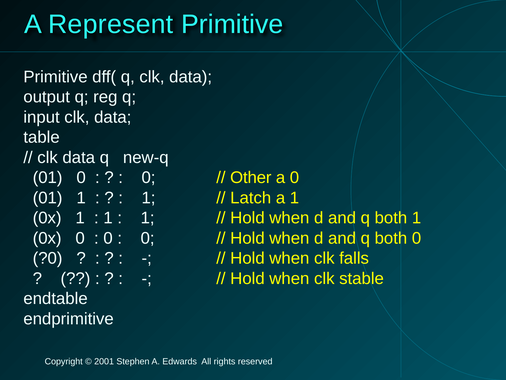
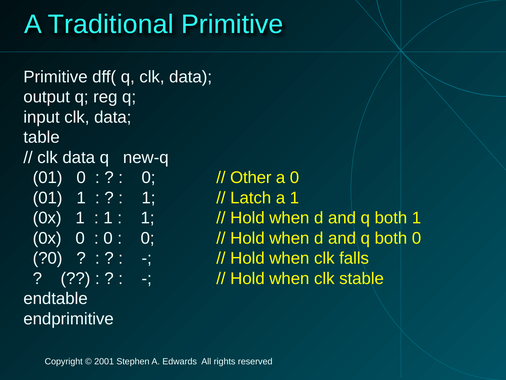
Represent: Represent -> Traditional
